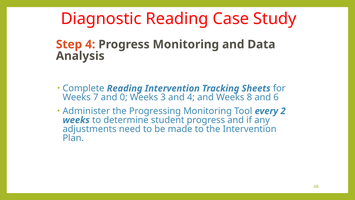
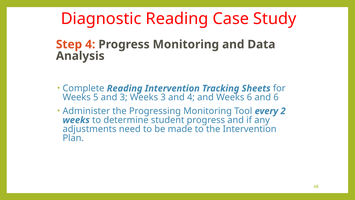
7: 7 -> 5
and 0: 0 -> 3
Weeks 8: 8 -> 6
